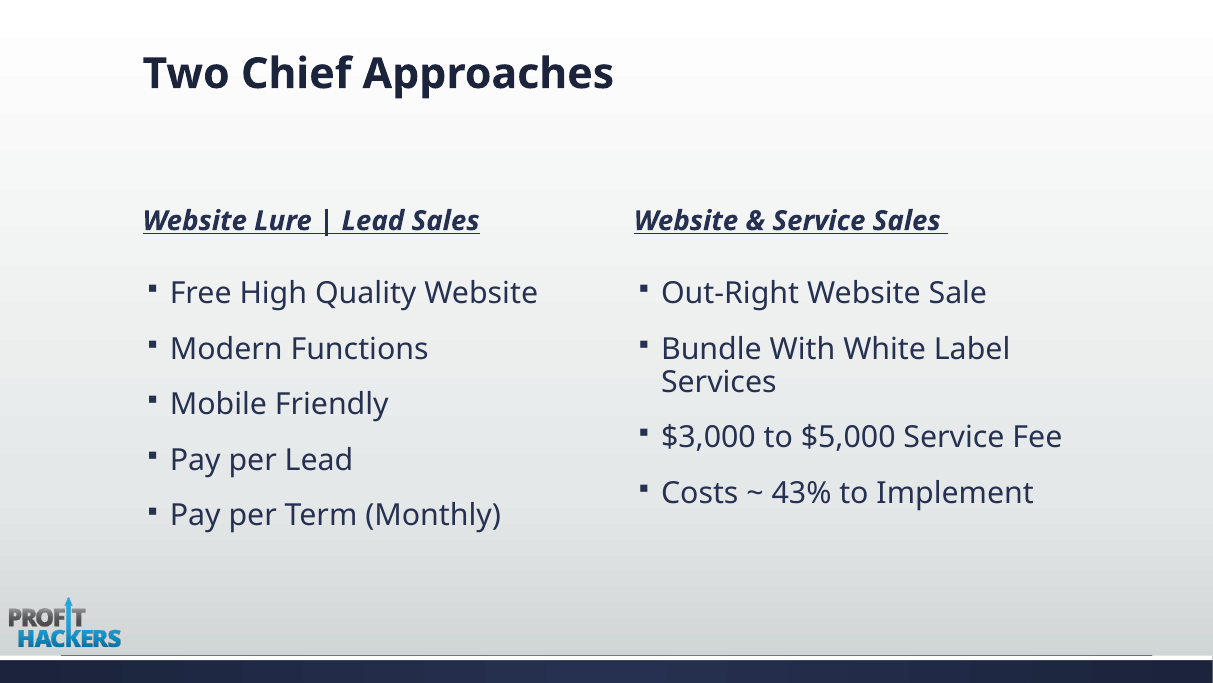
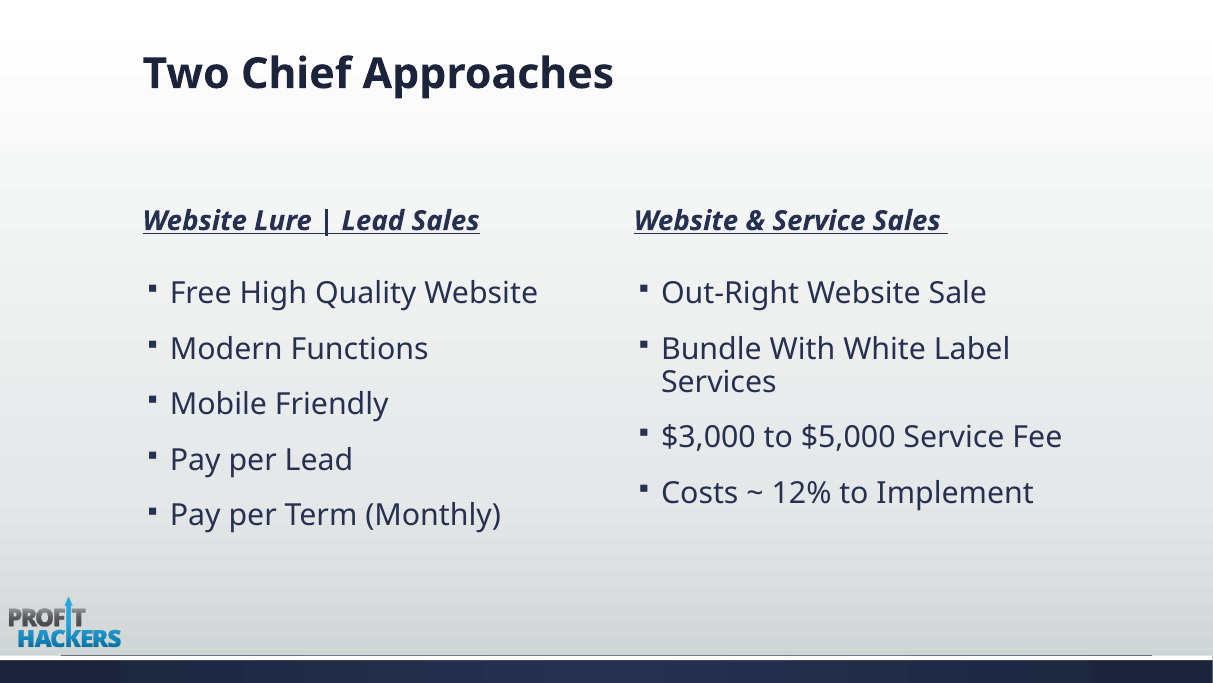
43%: 43% -> 12%
